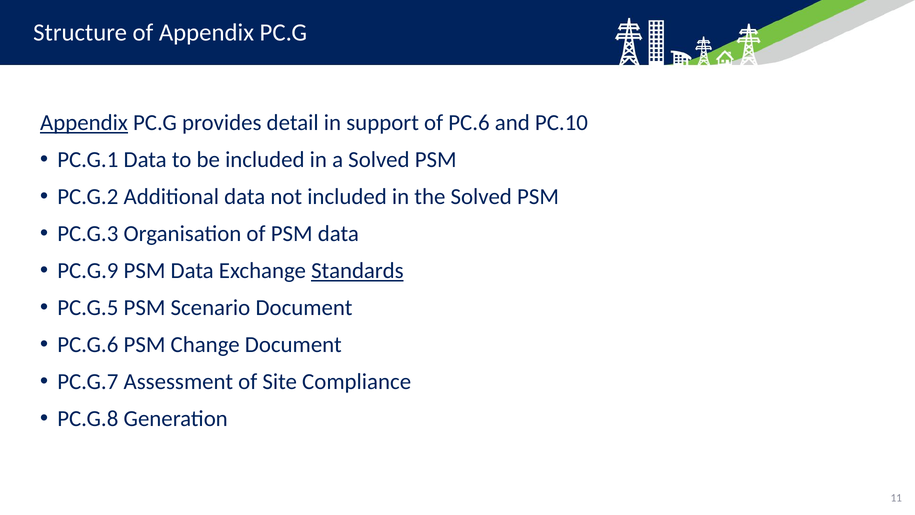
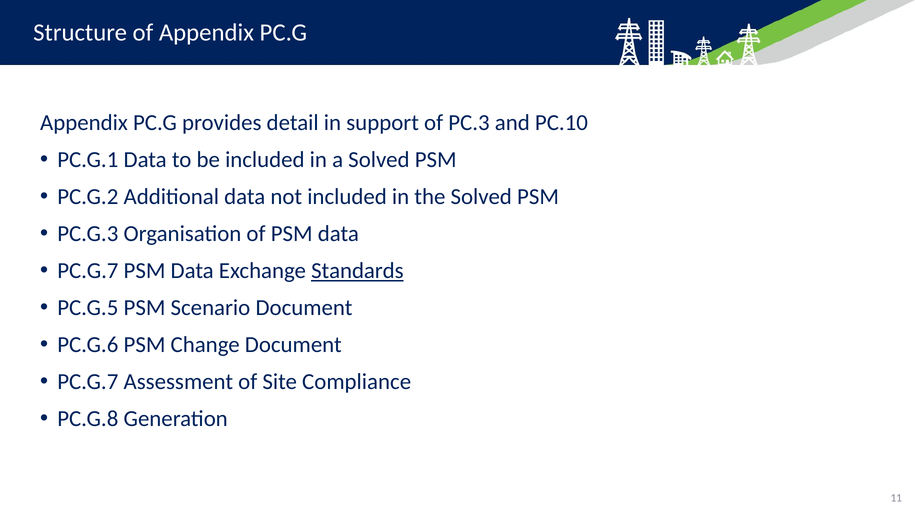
Appendix at (84, 123) underline: present -> none
PC.6: PC.6 -> PC.3
PC.G.9 at (88, 271): PC.G.9 -> PC.G.7
